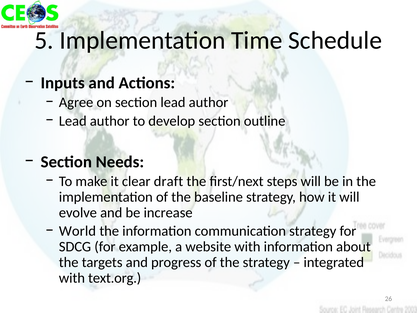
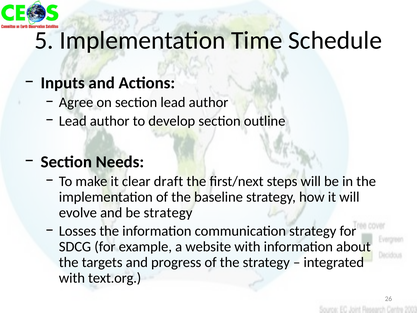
be increase: increase -> strategy
World: World -> Losses
